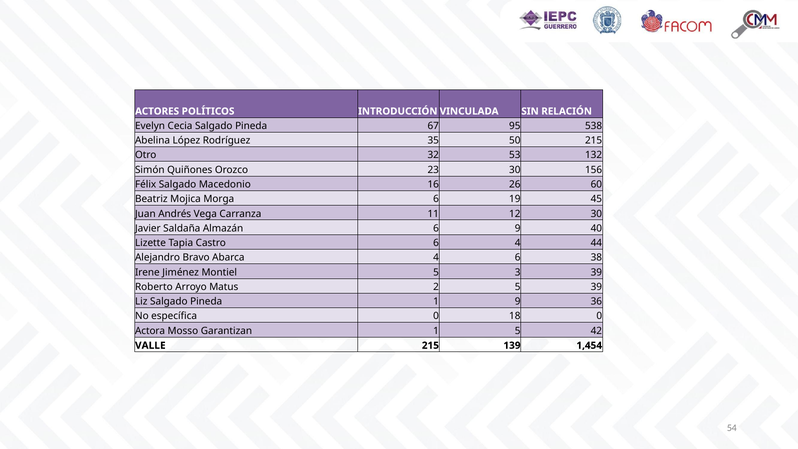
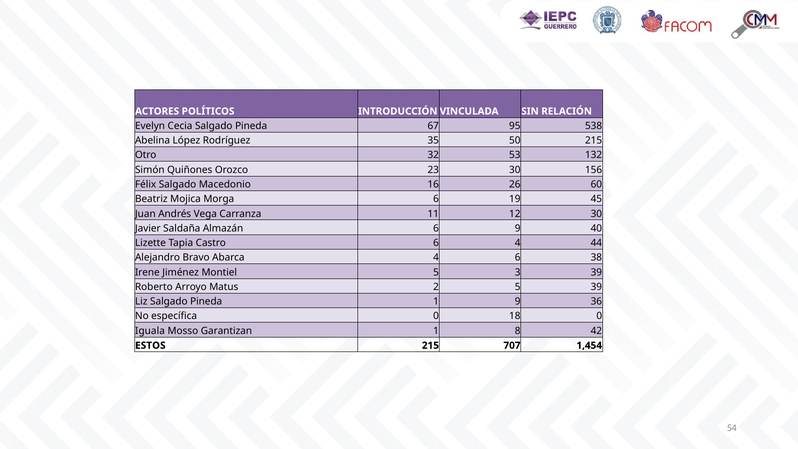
Actora: Actora -> Iguala
1 5: 5 -> 8
VALLE: VALLE -> ESTOS
139: 139 -> 707
